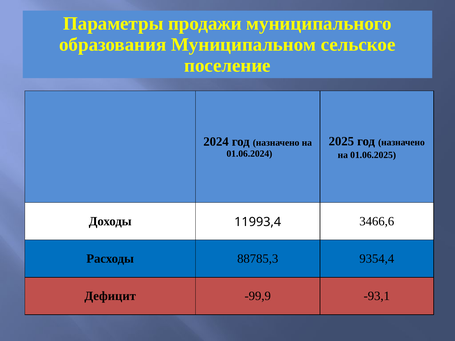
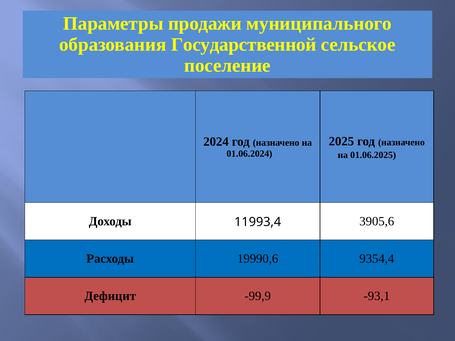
Муниципальном: Муниципальном -> Государственной
3466,6: 3466,6 -> 3905,6
88785,3: 88785,3 -> 19990,6
